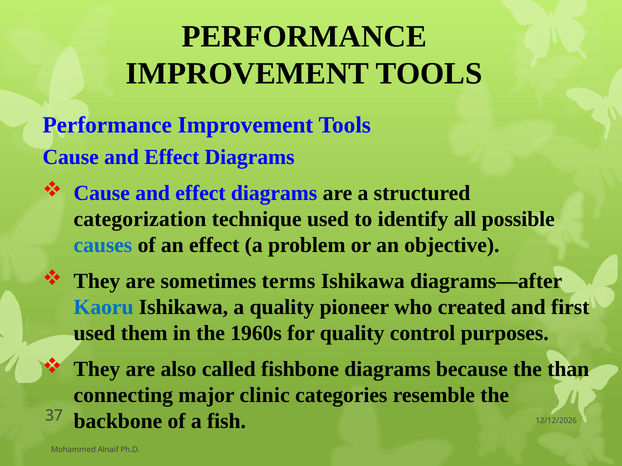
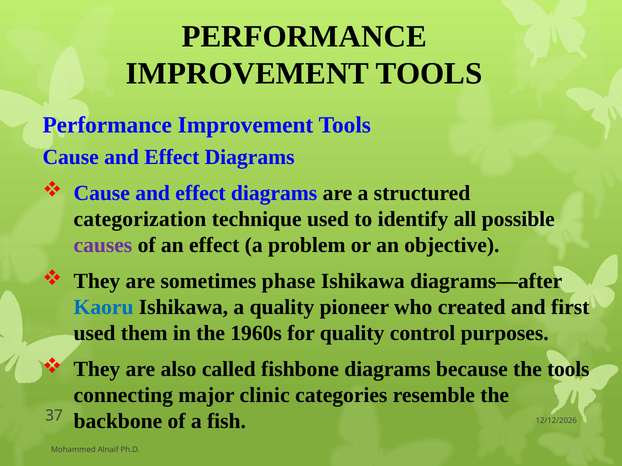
causes colour: blue -> purple
terms: terms -> phase
the than: than -> tools
